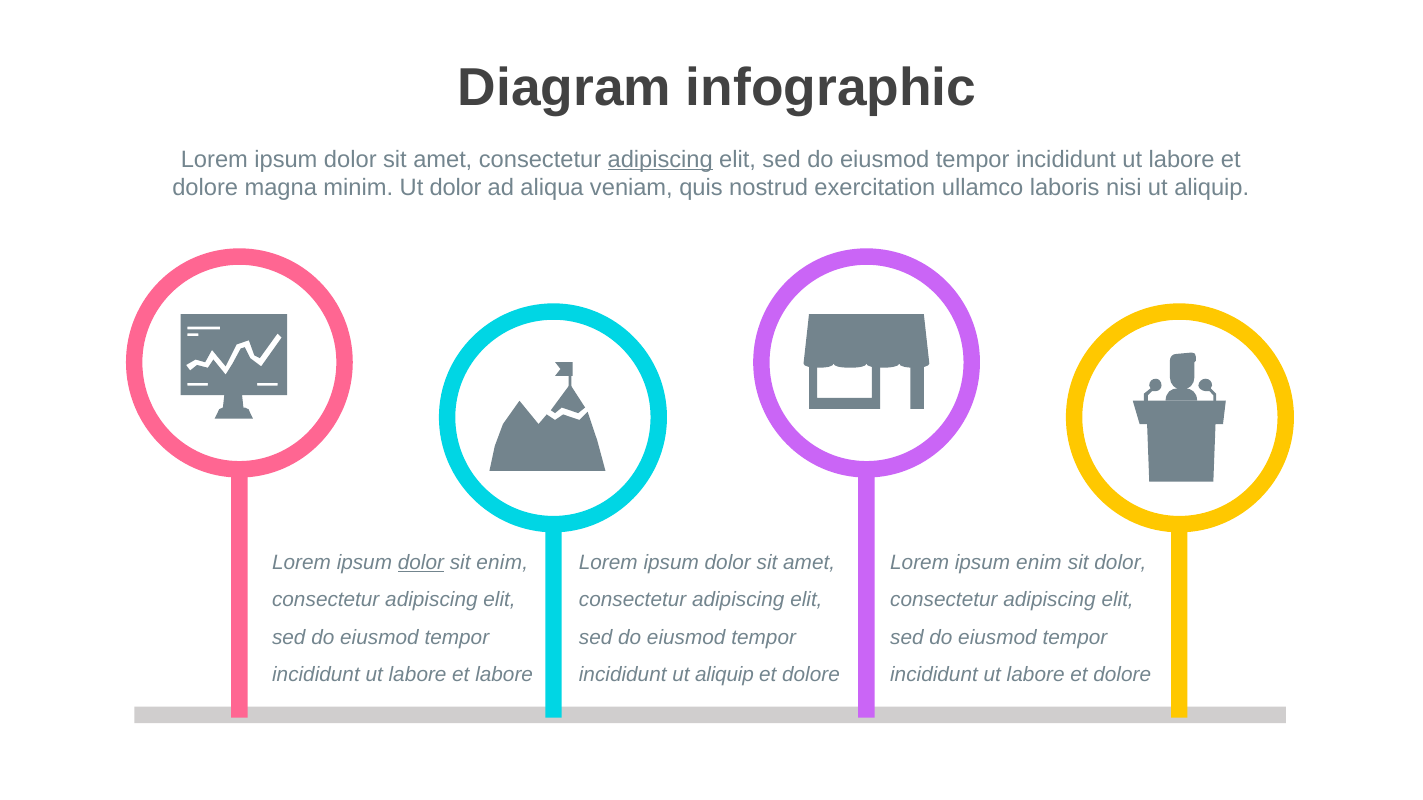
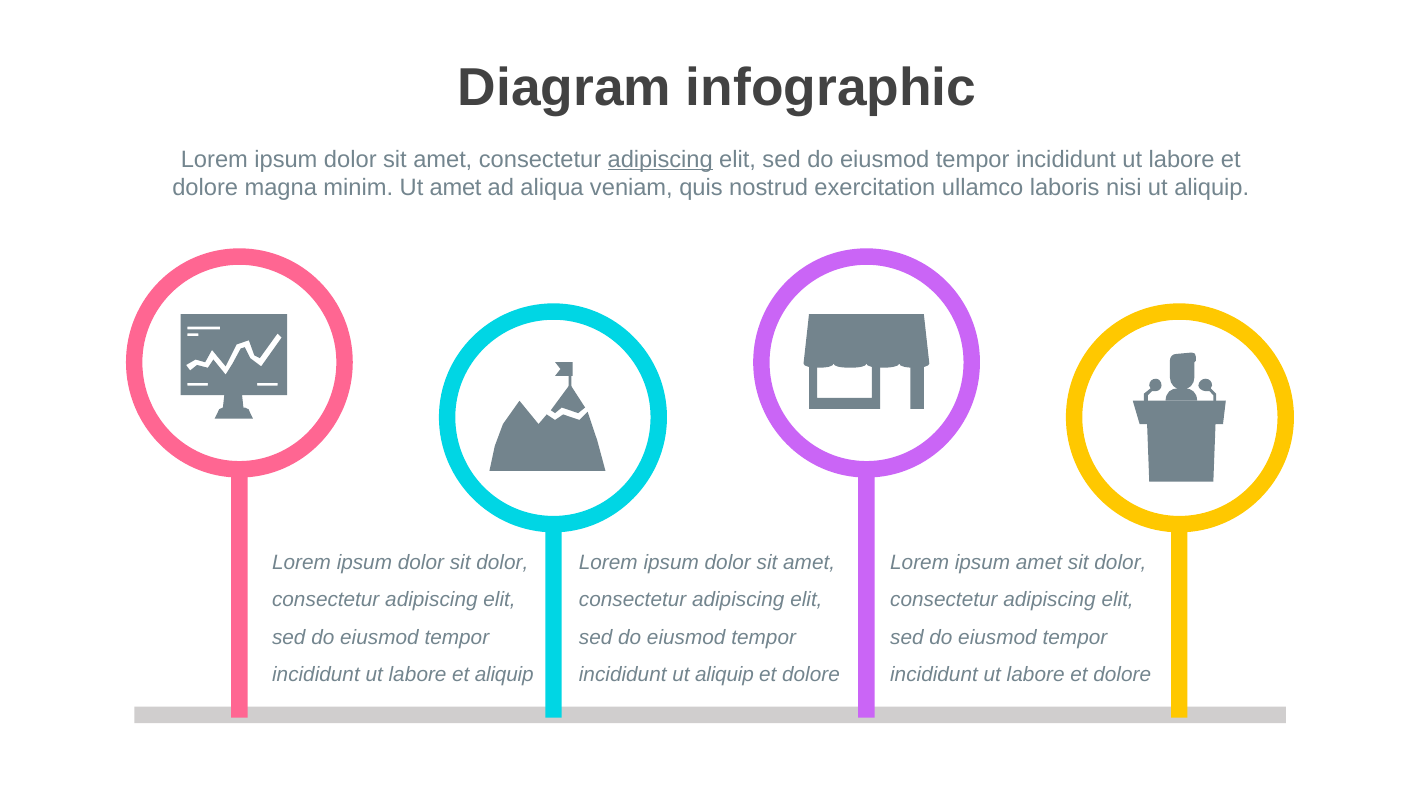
Ut dolor: dolor -> amet
dolor at (421, 563) underline: present -> none
enim at (502, 563): enim -> dolor
ipsum enim: enim -> amet
et labore: labore -> aliquip
